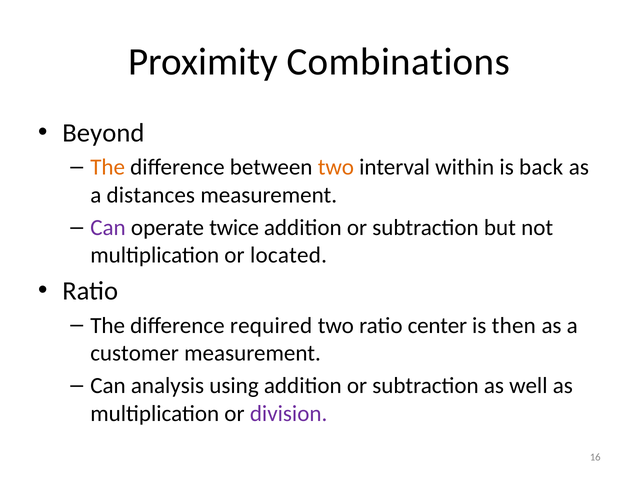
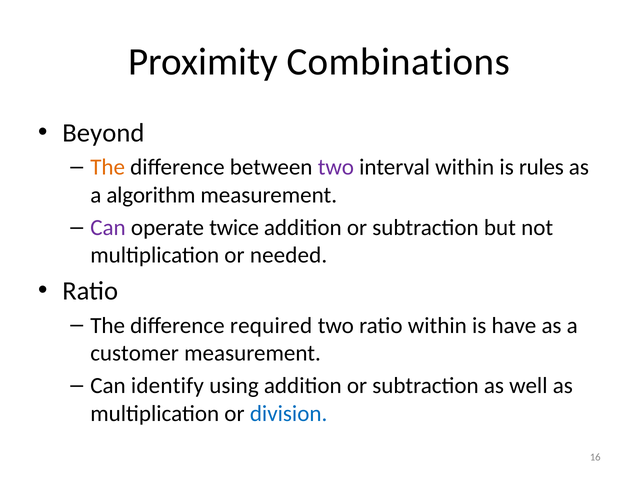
two at (336, 167) colour: orange -> purple
back: back -> rules
distances: distances -> algorithm
located: located -> needed
ratio center: center -> within
then: then -> have
analysis: analysis -> identify
division colour: purple -> blue
